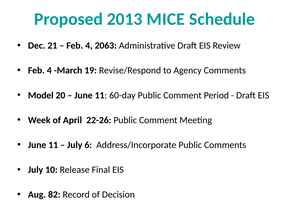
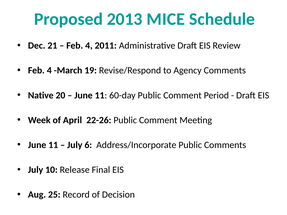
2063: 2063 -> 2011
Model: Model -> Native
82: 82 -> 25
